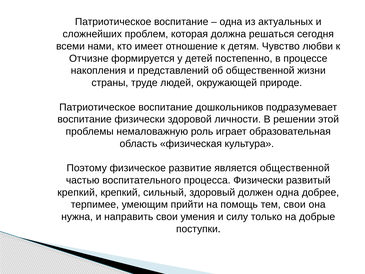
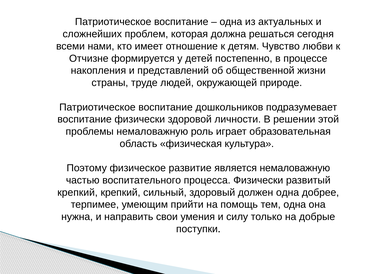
является общественной: общественной -> немаловажную
тем свои: свои -> одна
